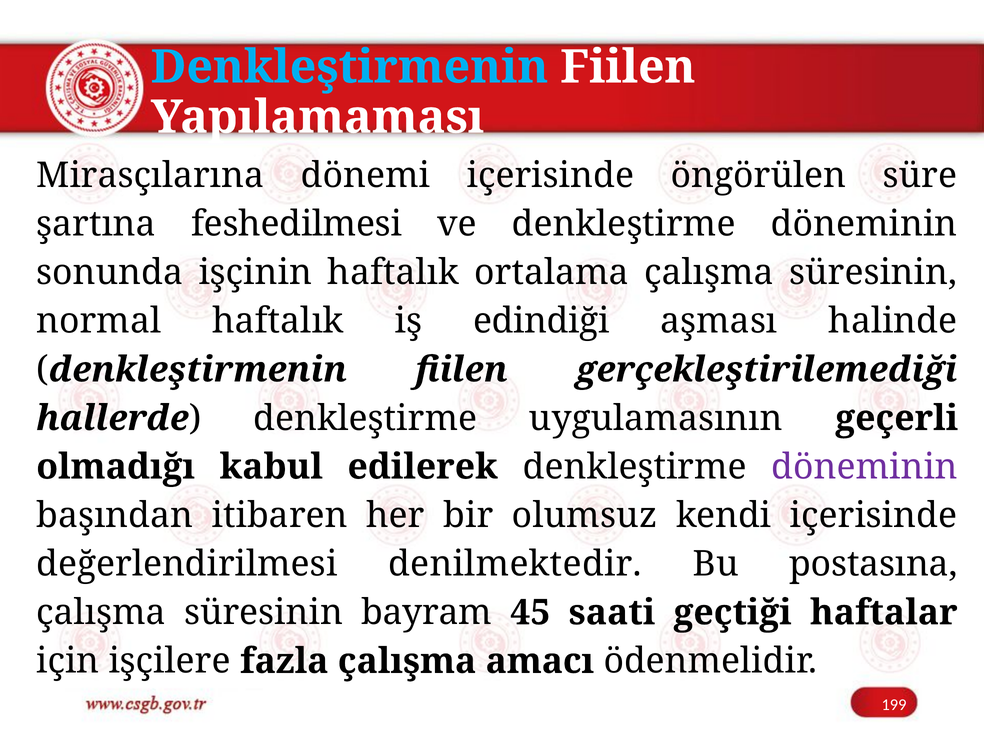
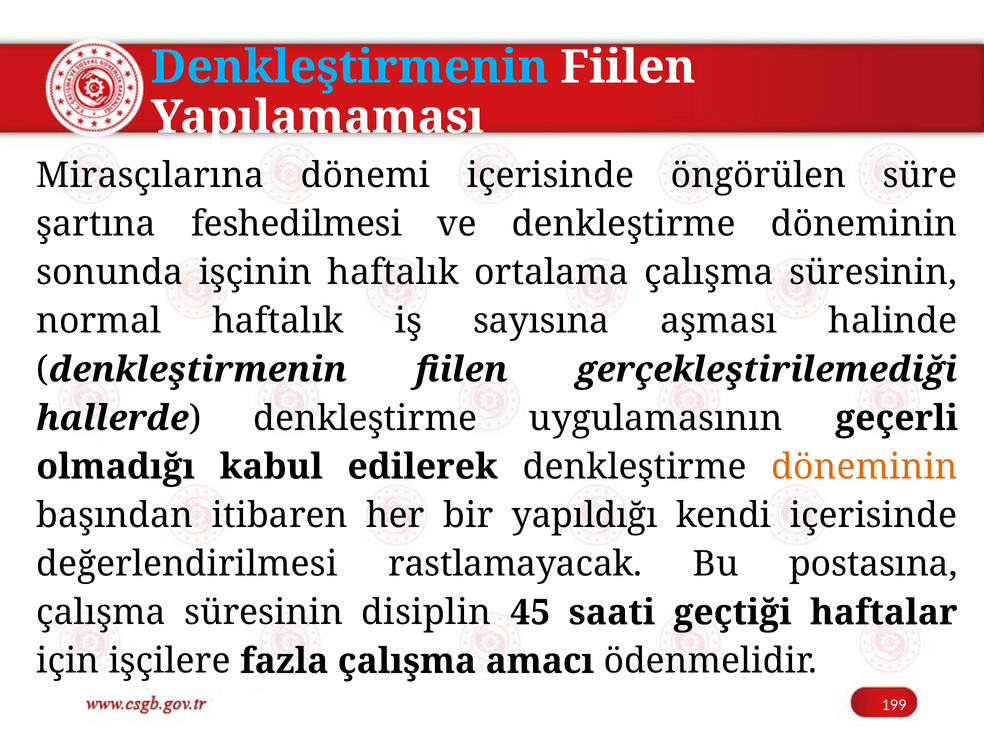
edindiği: edindiği -> sayısına
döneminin at (865, 467) colour: purple -> orange
olumsuz: olumsuz -> yapıldığı
denilmektedir: denilmektedir -> rastlamayacak
bayram: bayram -> disiplin
